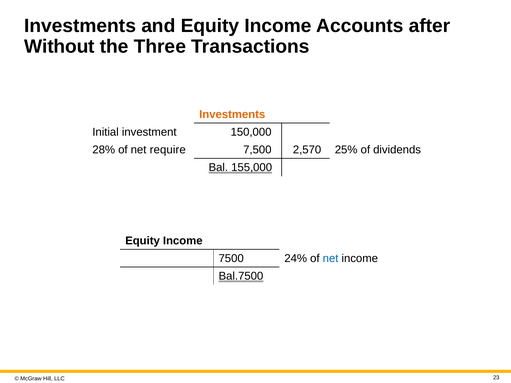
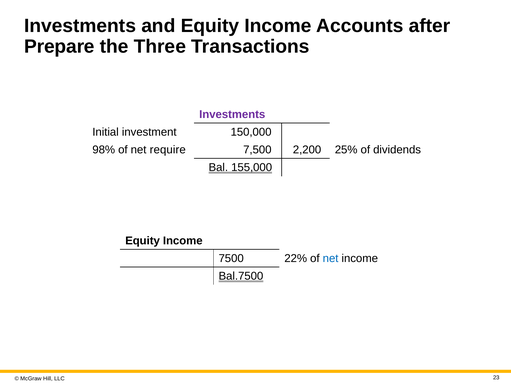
Without: Without -> Prepare
Investments at (232, 114) colour: orange -> purple
28%: 28% -> 98%
2,570: 2,570 -> 2,200
24%: 24% -> 22%
